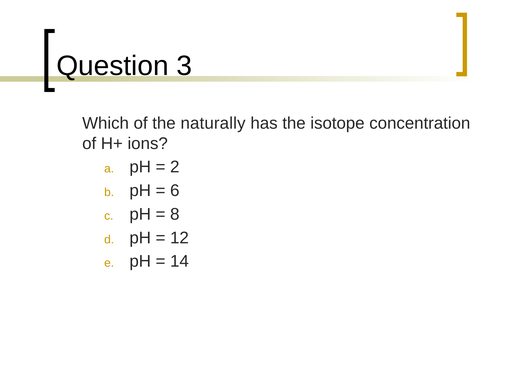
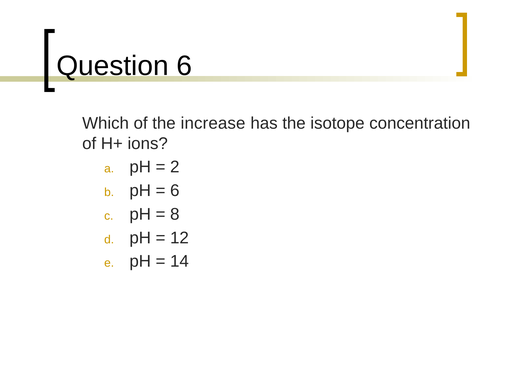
Question 3: 3 -> 6
naturally: naturally -> increase
